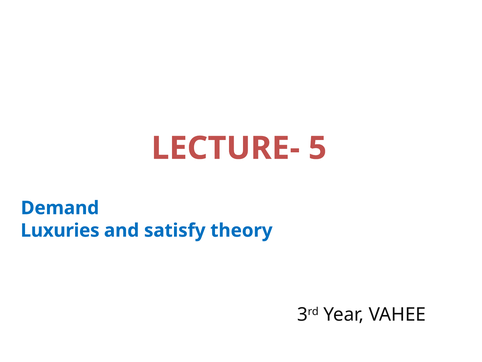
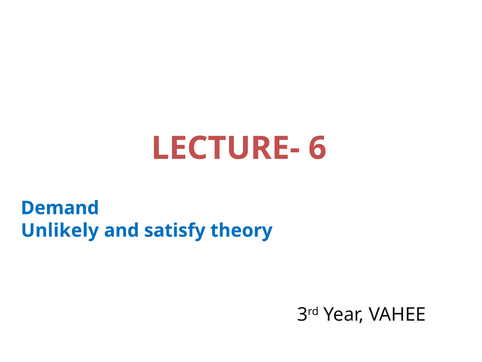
5: 5 -> 6
Luxuries: Luxuries -> Unlikely
